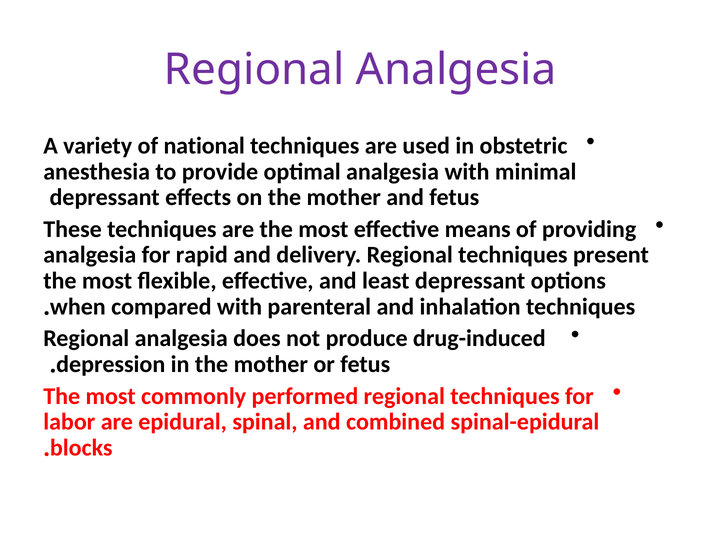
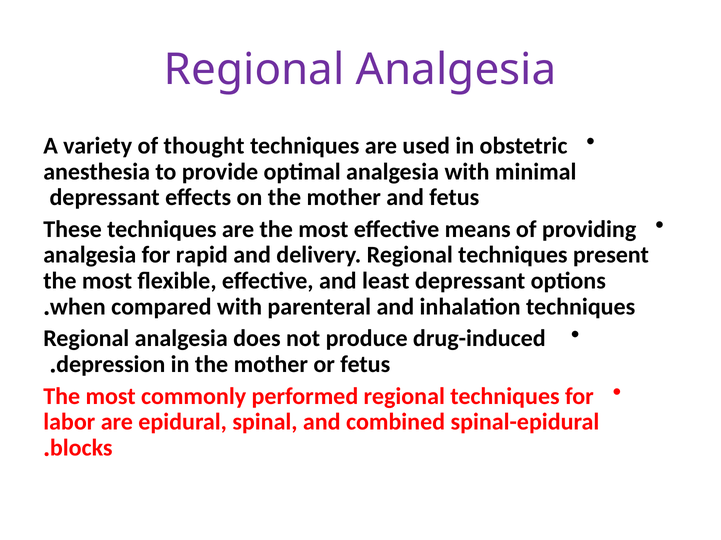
national: national -> thought
